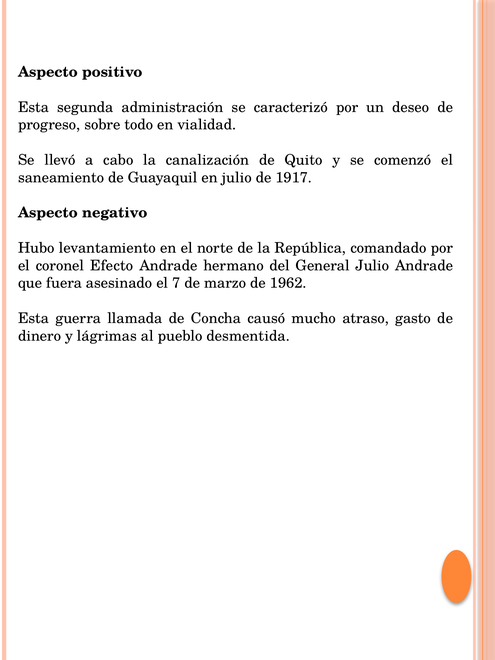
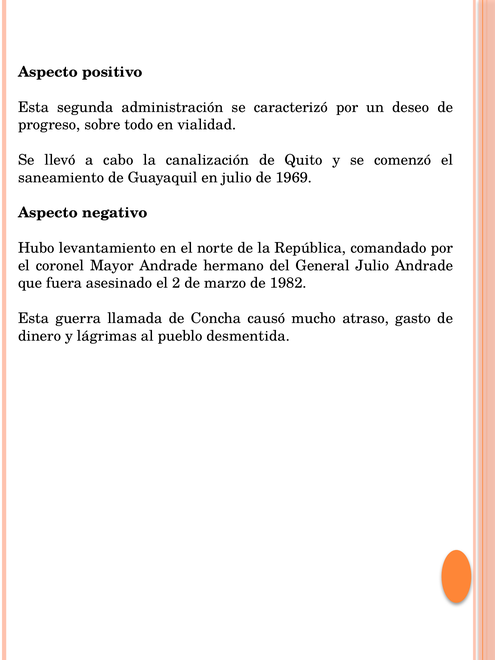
1917: 1917 -> 1969
Efecto: Efecto -> Mayor
7: 7 -> 2
1962: 1962 -> 1982
